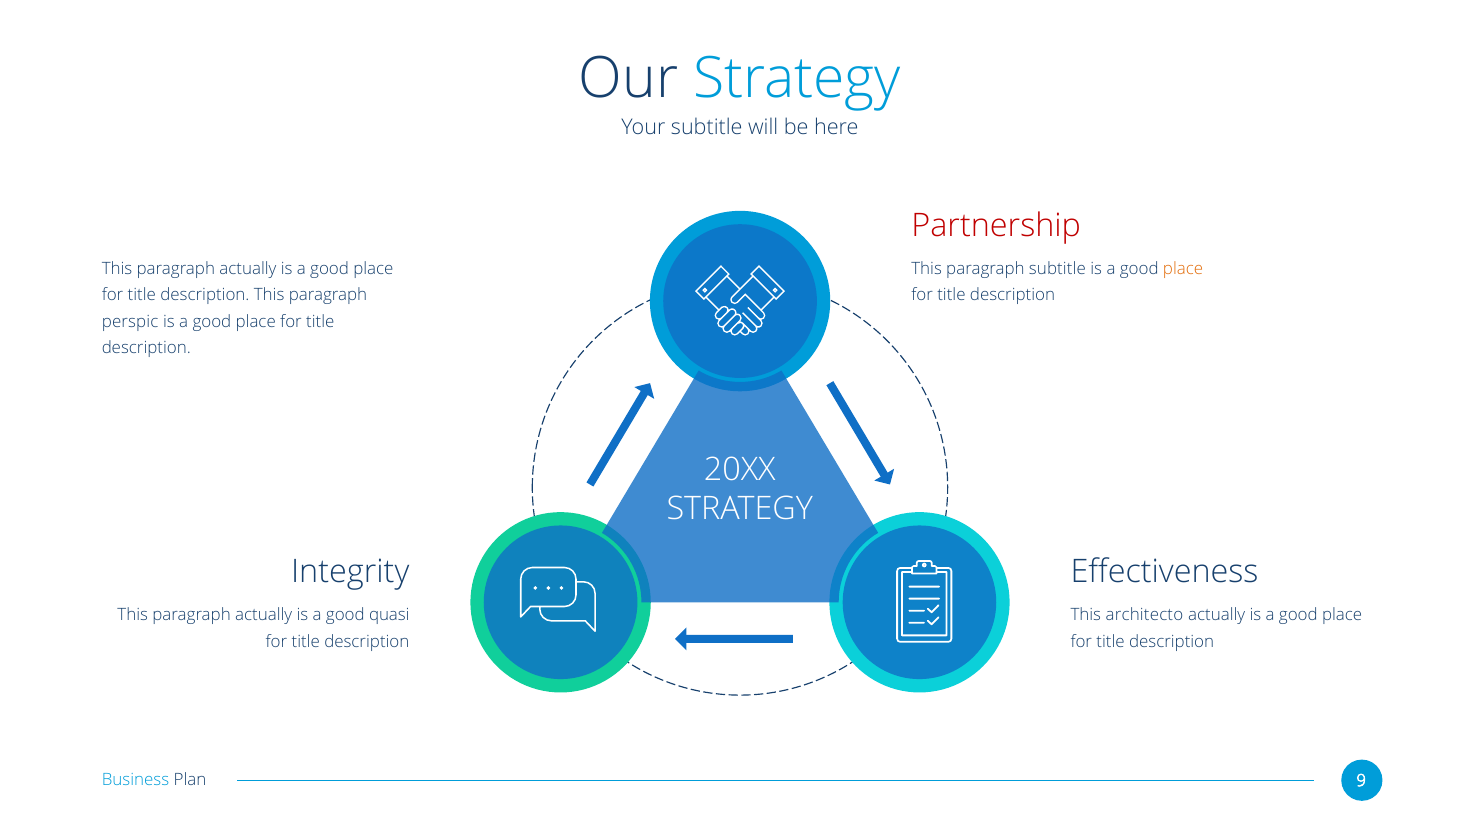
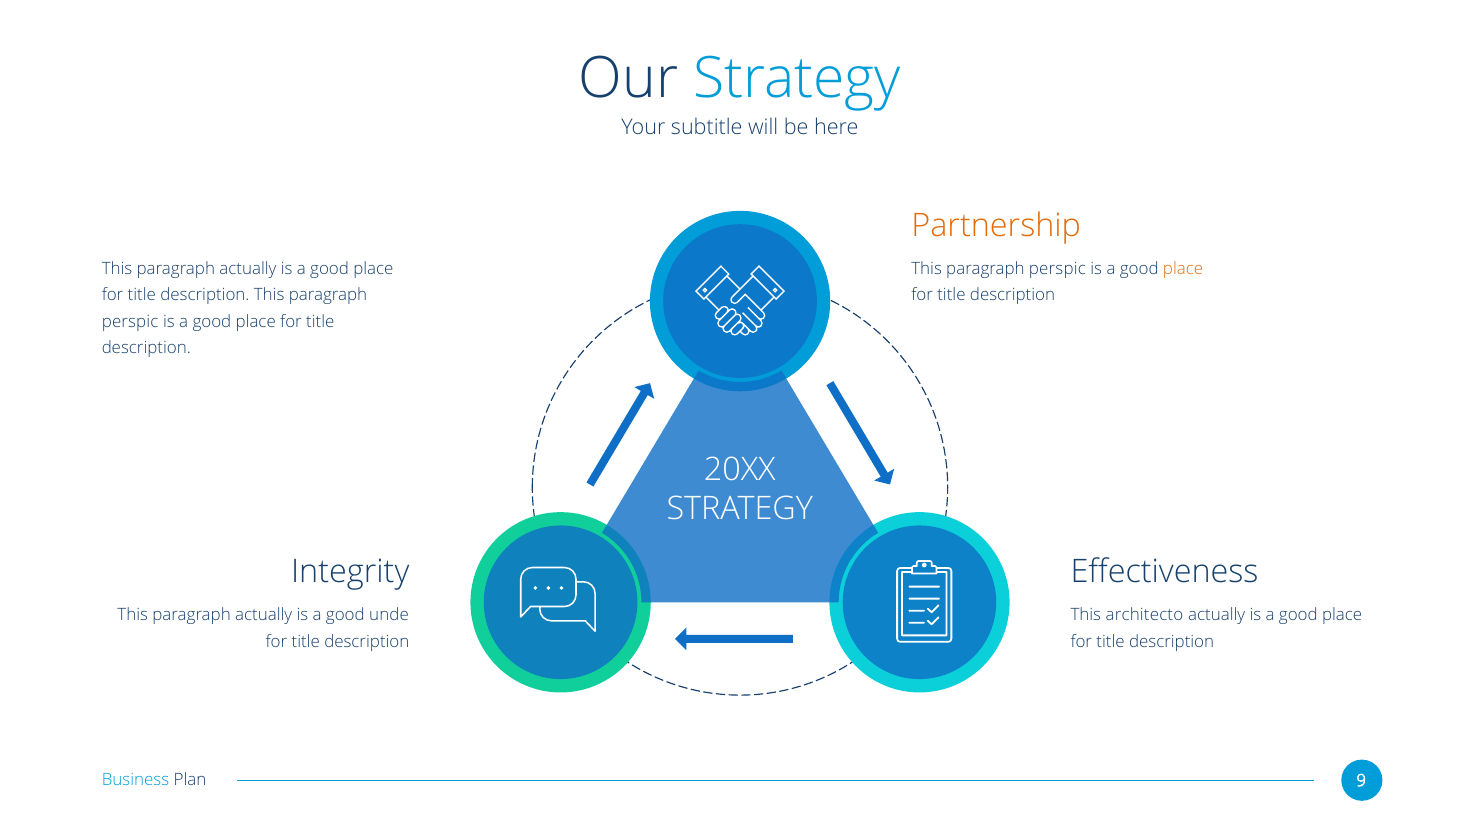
Partnership colour: red -> orange
subtitle at (1057, 268): subtitle -> perspic
quasi: quasi -> unde
